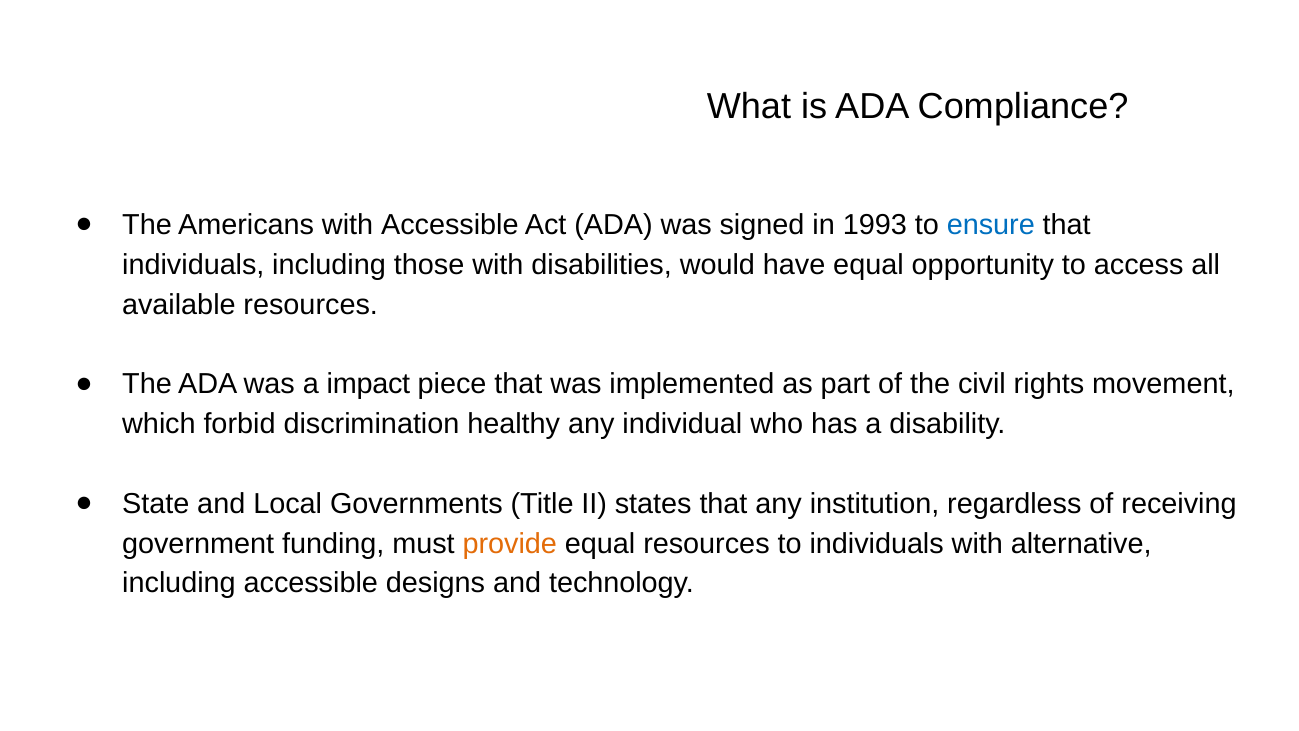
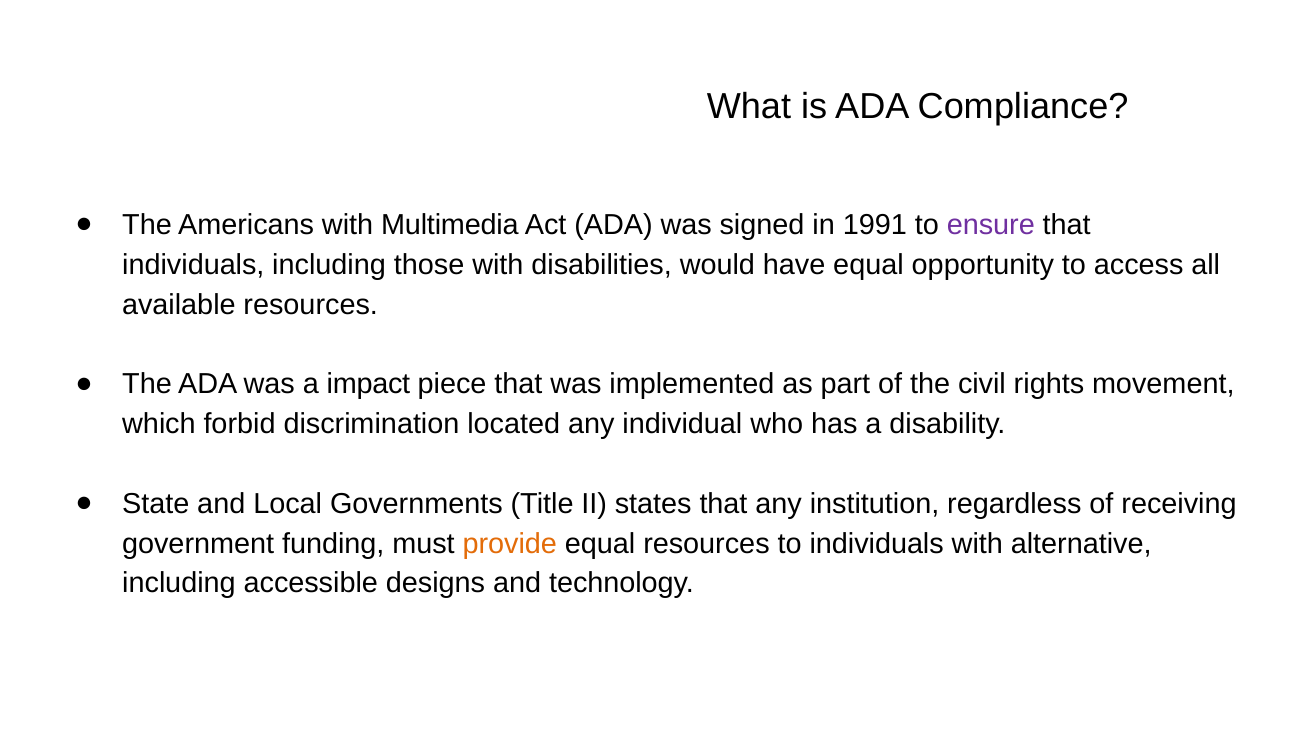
with Accessible: Accessible -> Multimedia
1993: 1993 -> 1991
ensure colour: blue -> purple
healthy: healthy -> located
